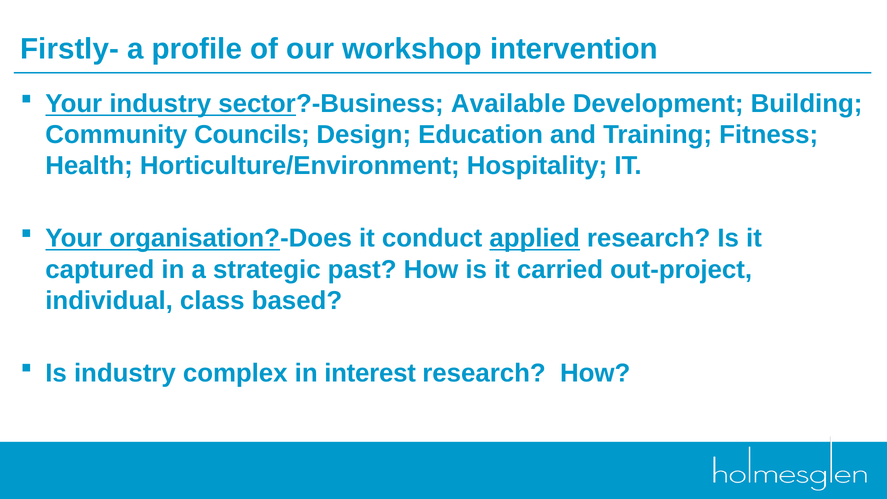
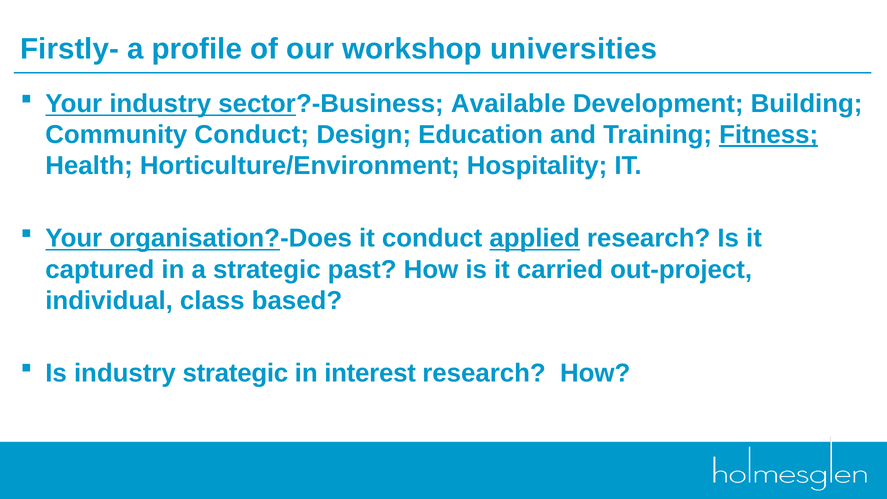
intervention: intervention -> universities
Community Councils: Councils -> Conduct
Fitness underline: none -> present
industry complex: complex -> strategic
